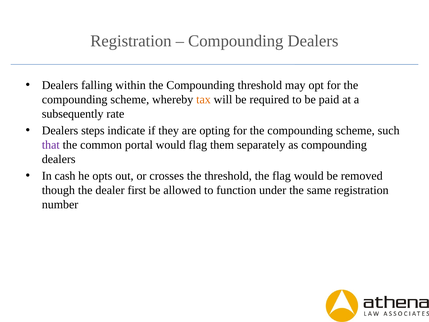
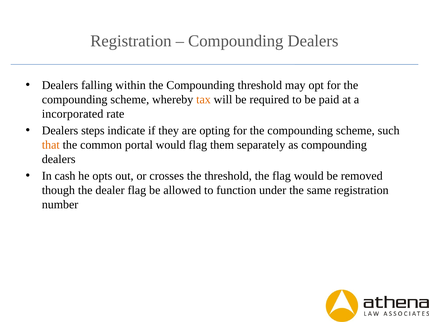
subsequently: subsequently -> incorporated
that colour: purple -> orange
dealer first: first -> flag
